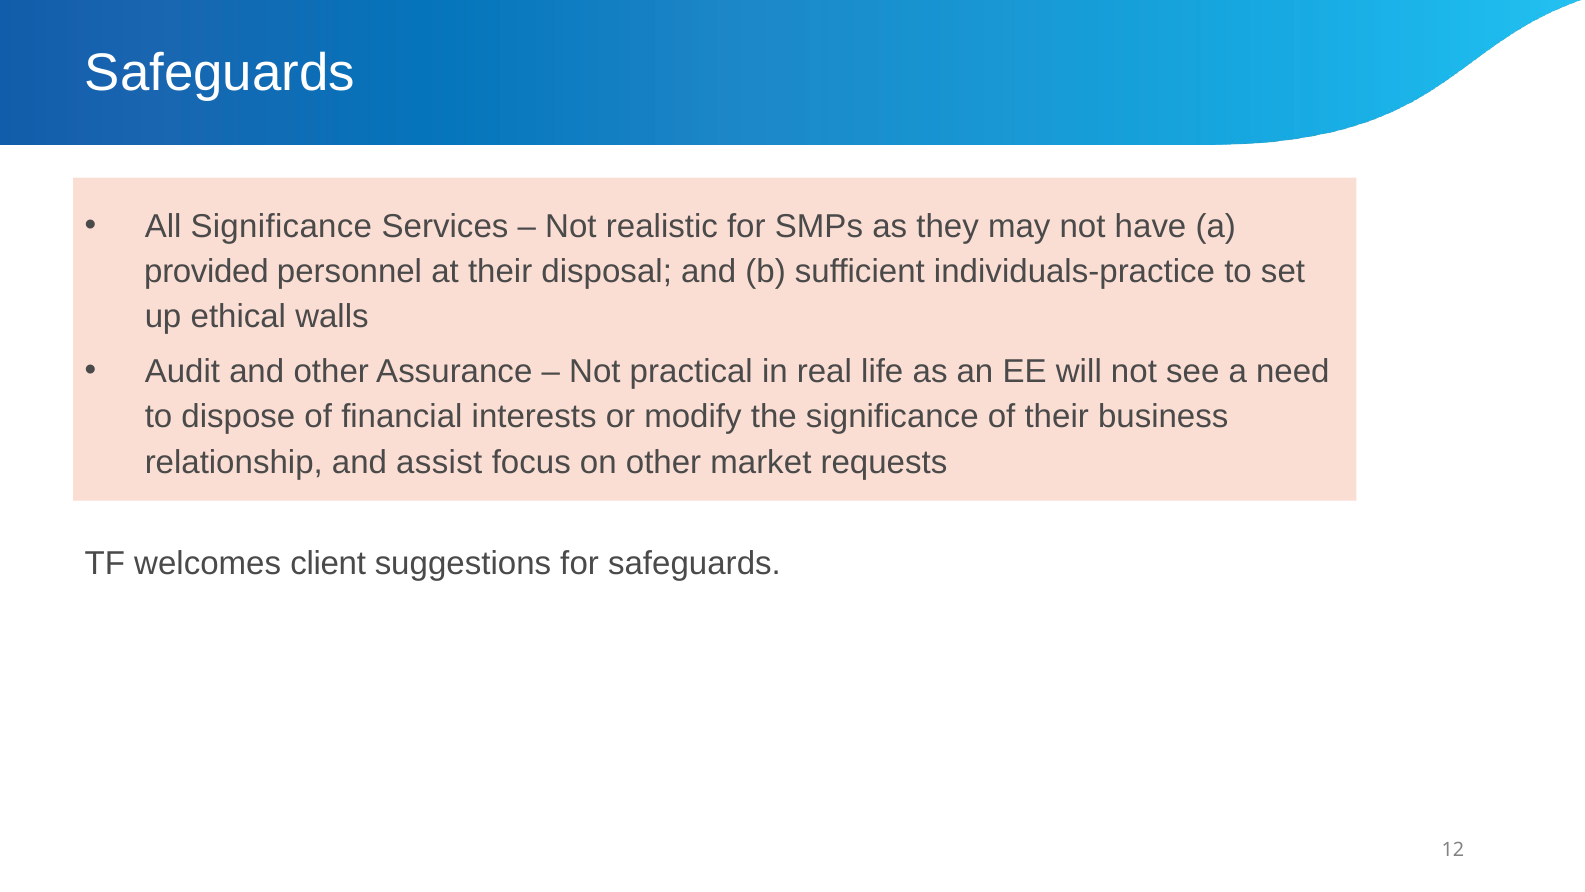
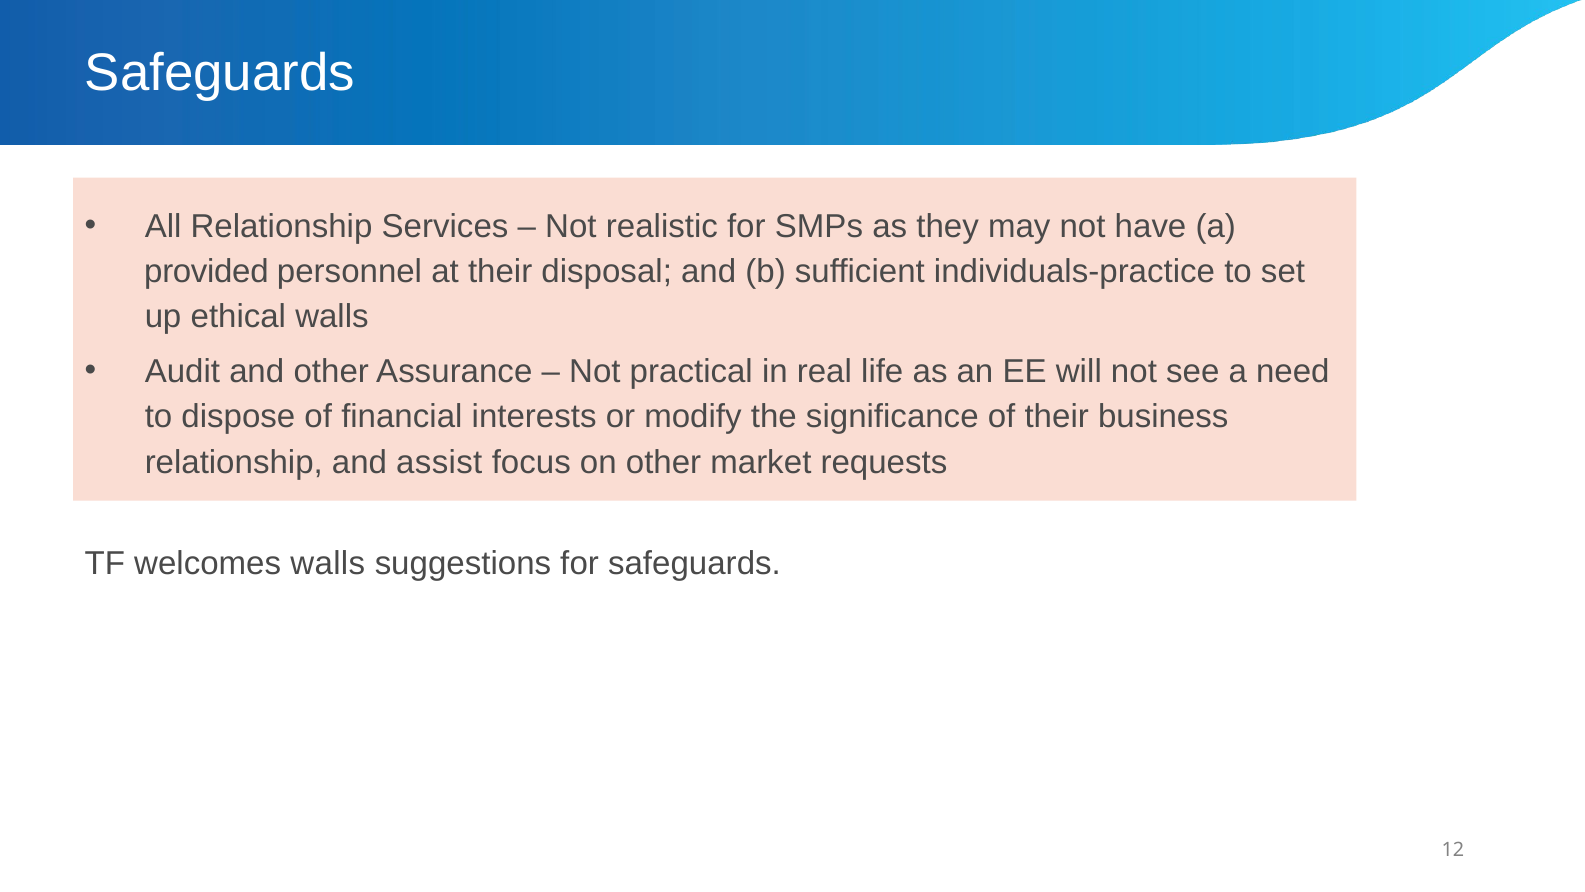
All Significance: Significance -> Relationship
welcomes client: client -> walls
